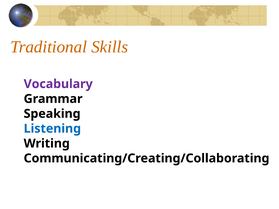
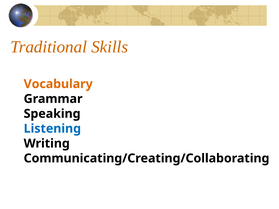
Vocabulary colour: purple -> orange
